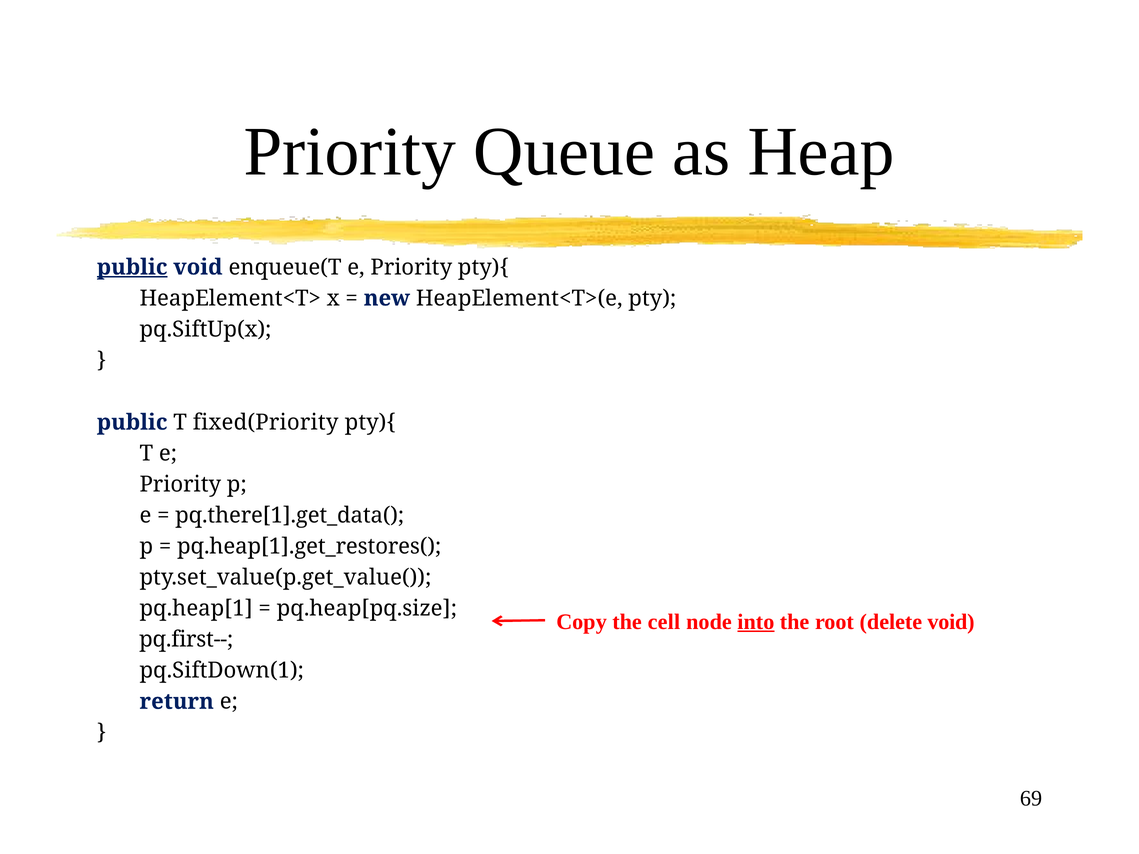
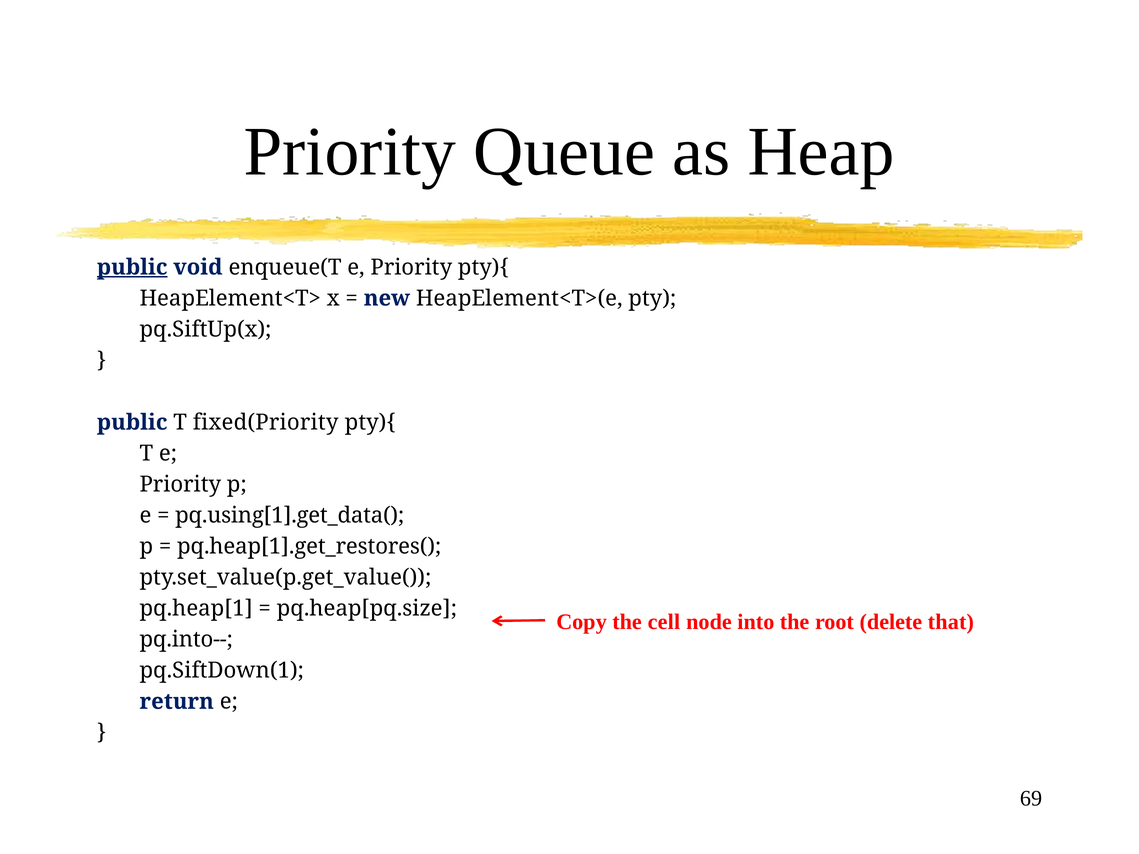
pq.there[1].get_data(: pq.there[1].get_data( -> pq.using[1].get_data(
into underline: present -> none
delete void: void -> that
pq.first--: pq.first-- -> pq.into--
